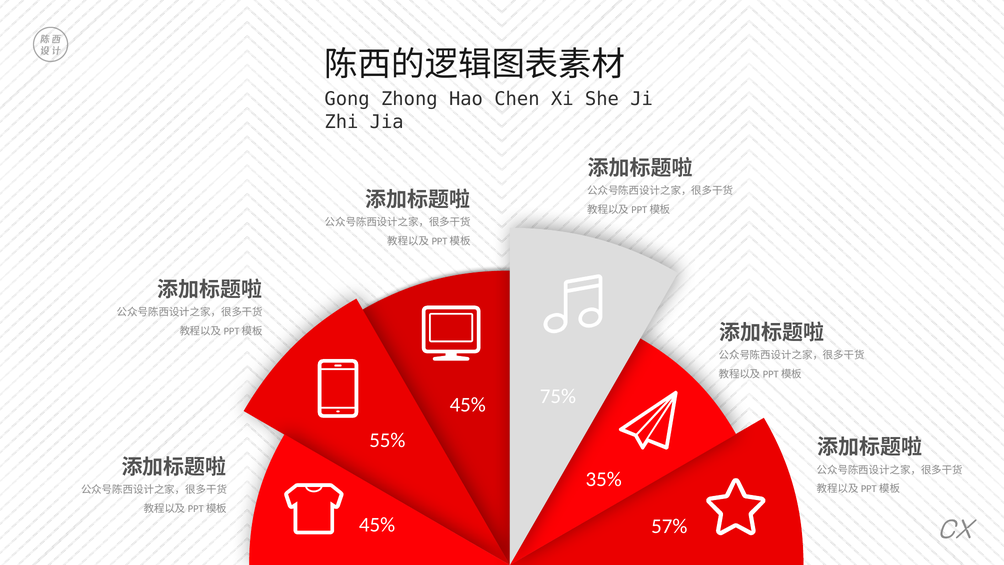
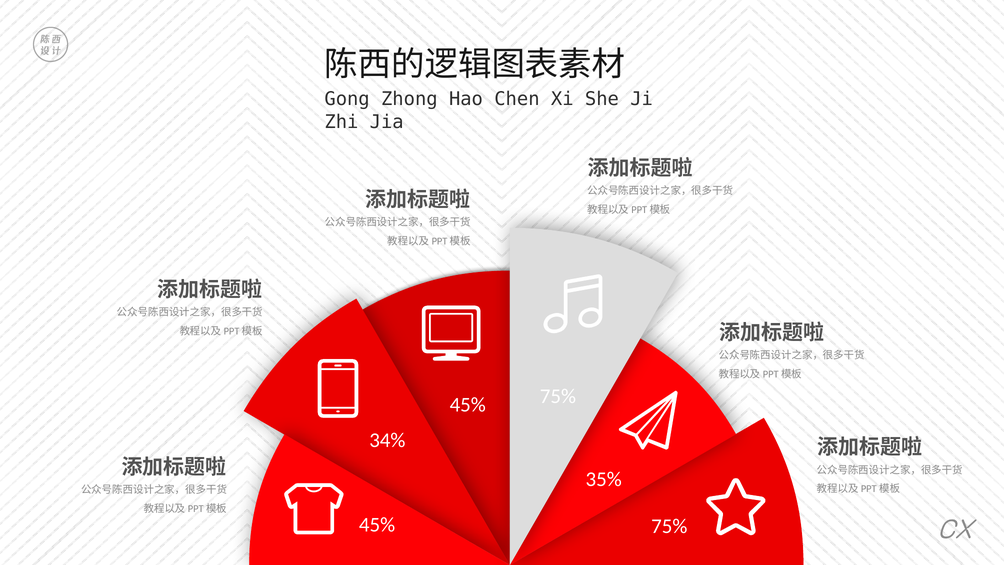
55%: 55% -> 34%
57% at (669, 526): 57% -> 75%
